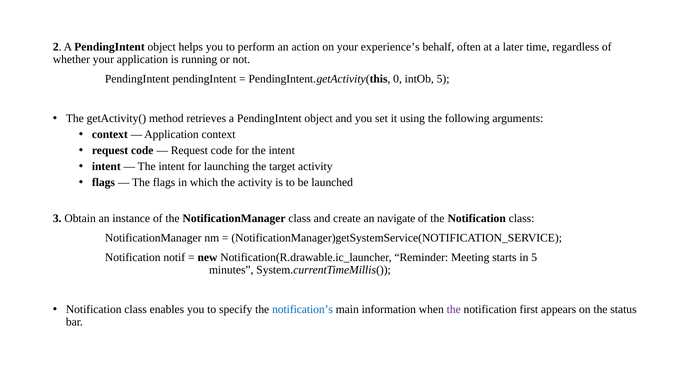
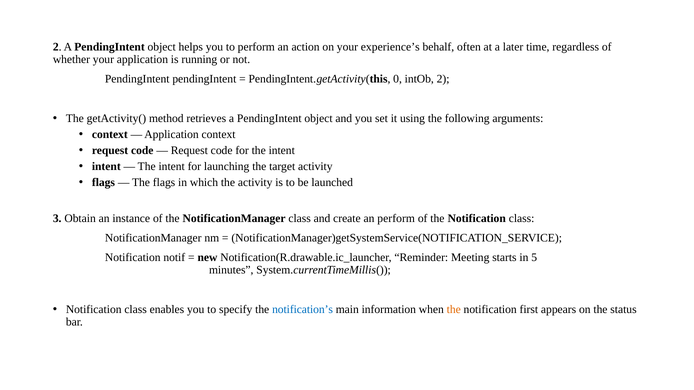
intOb 5: 5 -> 2
an navigate: navigate -> perform
the at (454, 310) colour: purple -> orange
